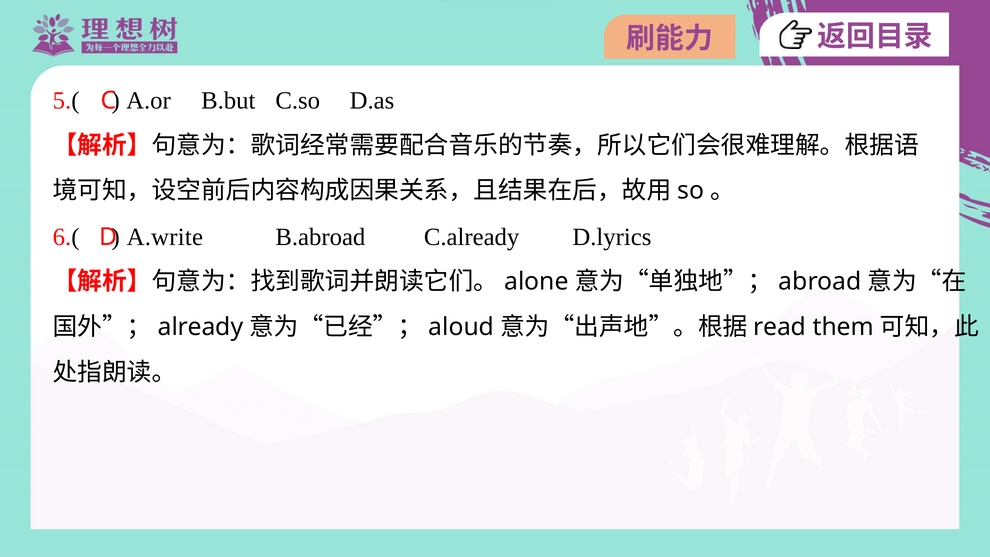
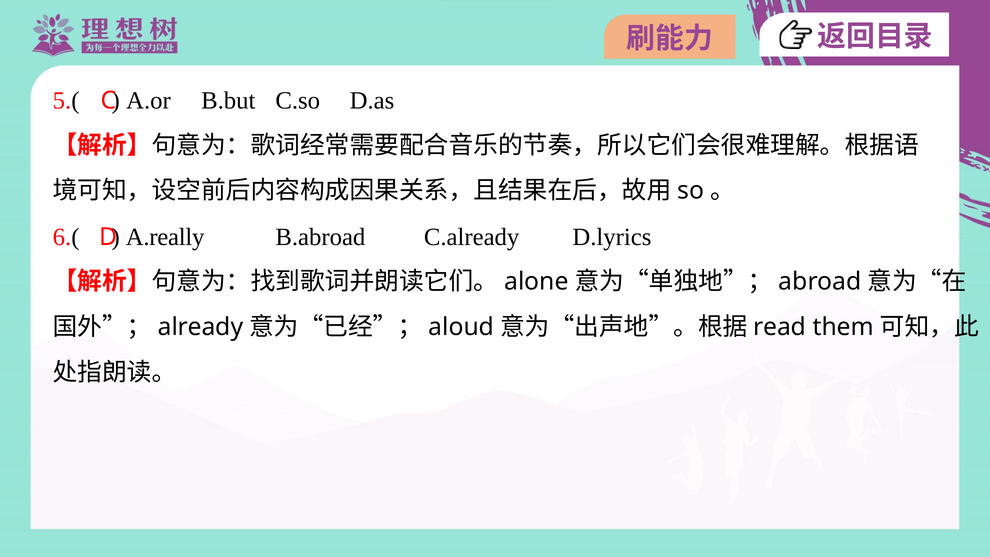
A.write: A.write -> A.really
